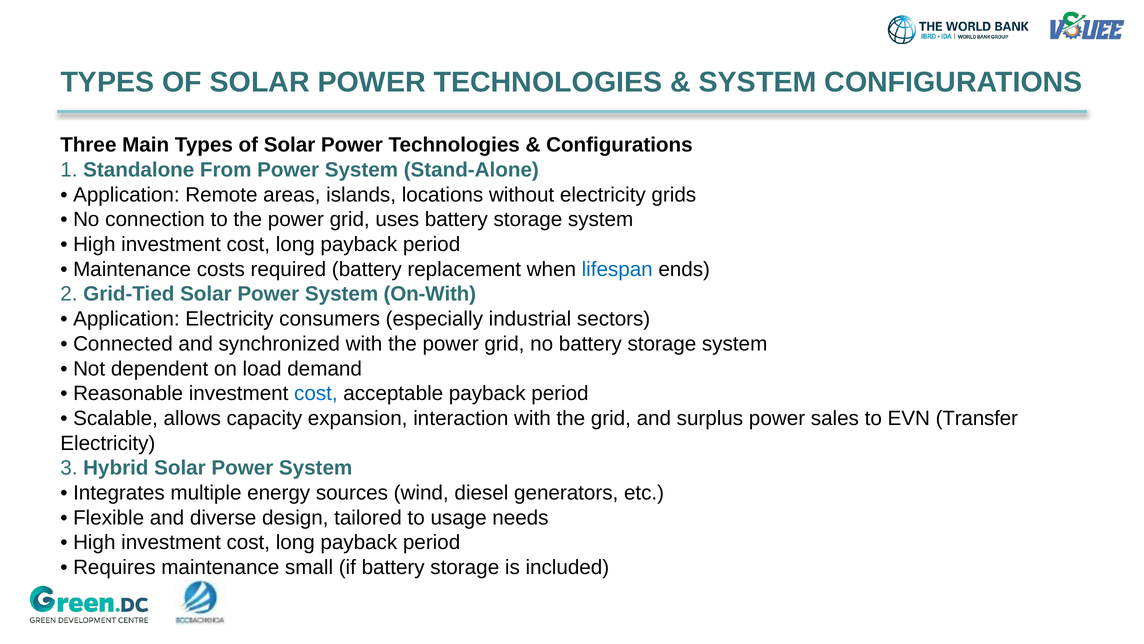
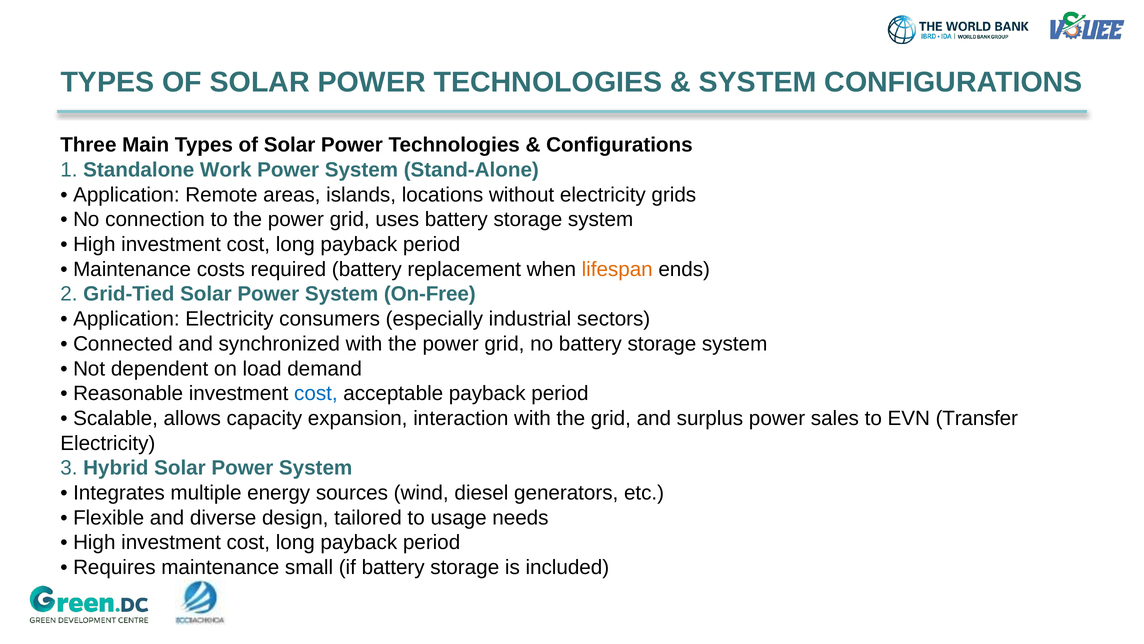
From: From -> Work
lifespan colour: blue -> orange
On-With: On-With -> On-Free
